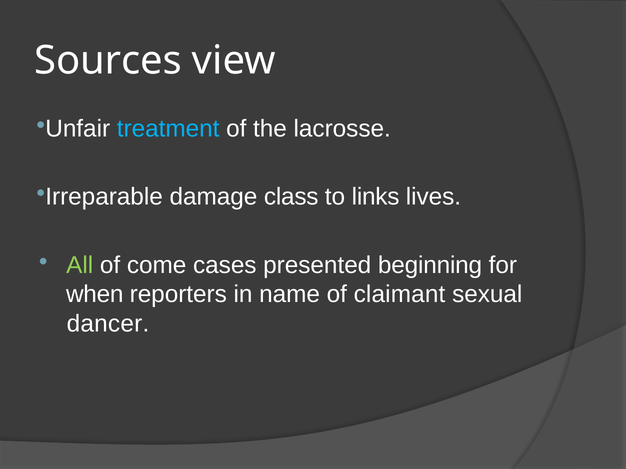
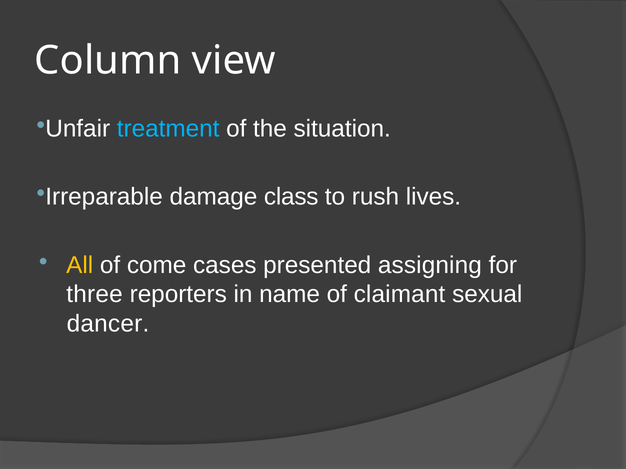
Sources: Sources -> Column
lacrosse: lacrosse -> situation
links: links -> rush
All colour: light green -> yellow
beginning: beginning -> assigning
when: when -> three
